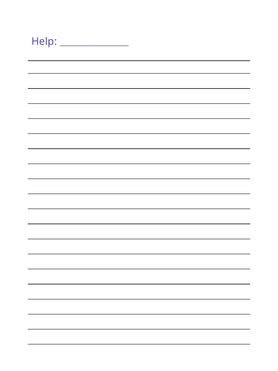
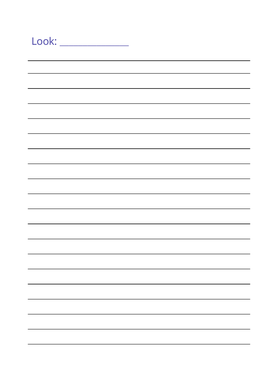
Help: Help -> Look
